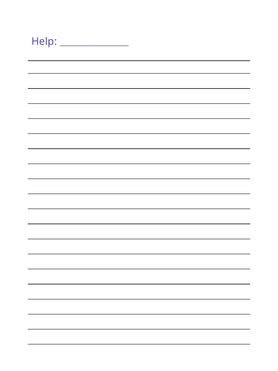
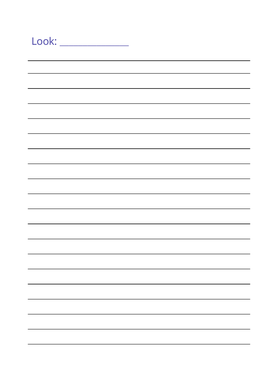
Help: Help -> Look
